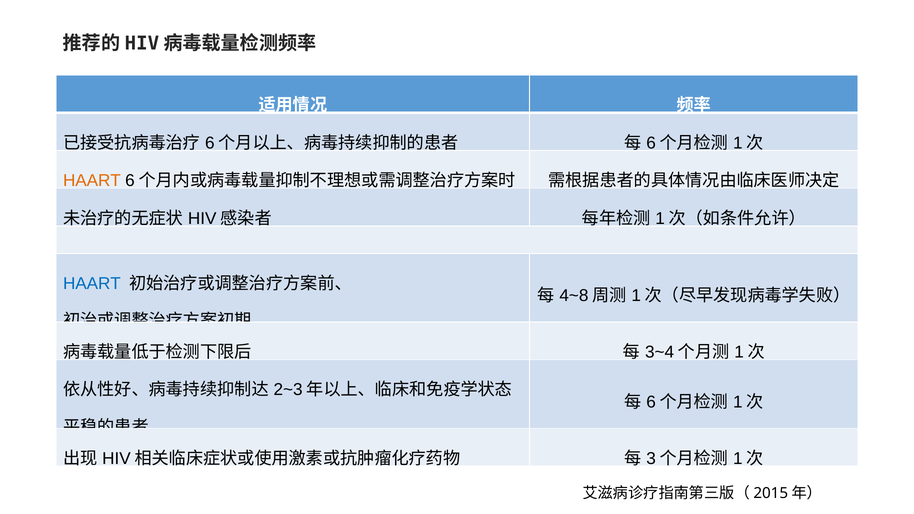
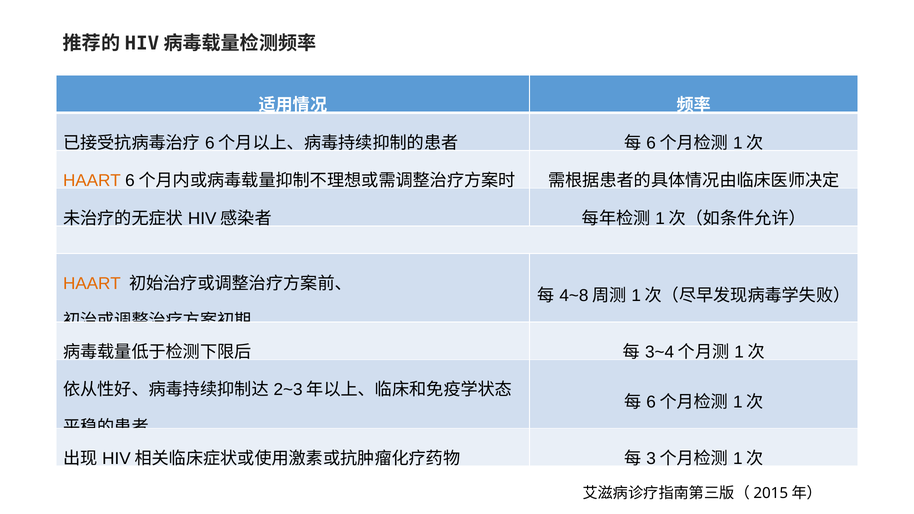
HAART at (92, 284) colour: blue -> orange
